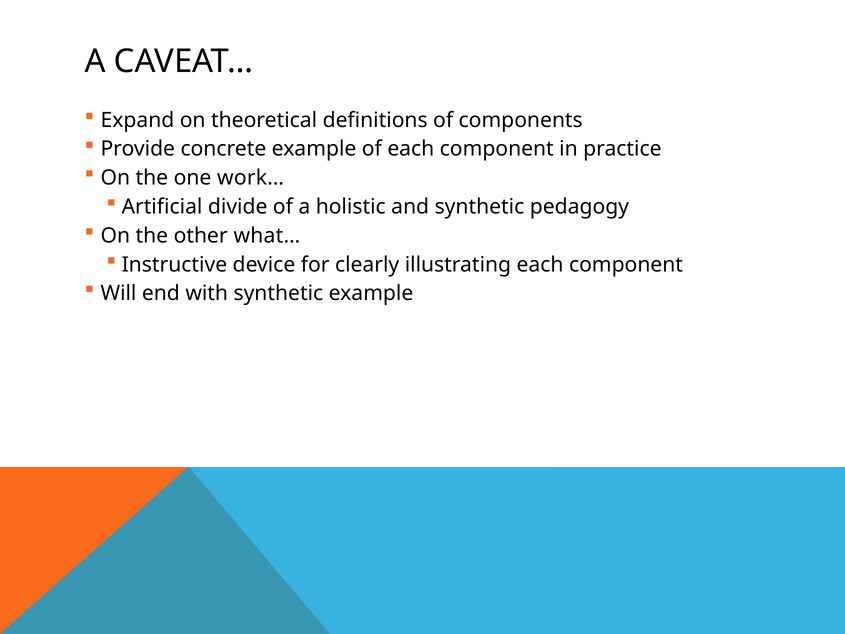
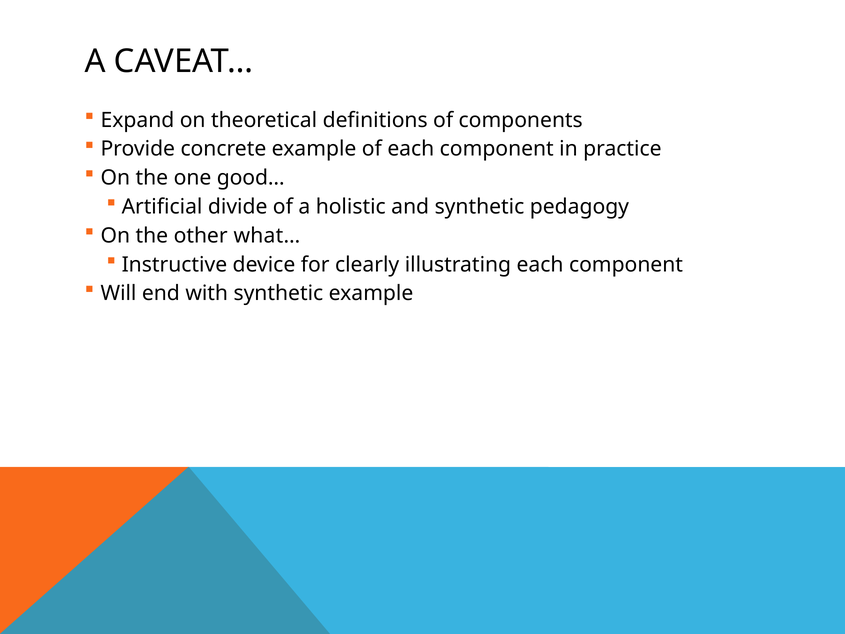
work…: work… -> good…
